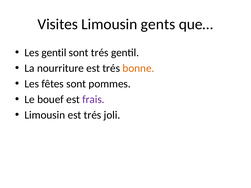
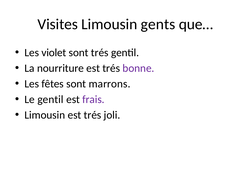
Les gentil: gentil -> violet
bonne colour: orange -> purple
pommes: pommes -> marrons
Le bouef: bouef -> gentil
